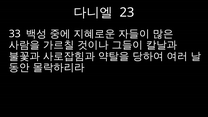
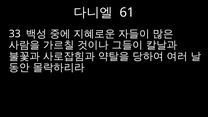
23: 23 -> 61
